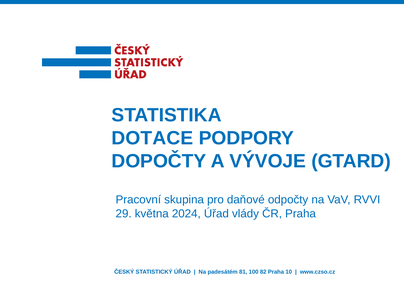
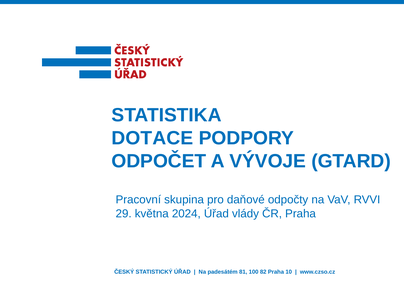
DOPOČTY: DOPOČTY -> ODPOČET
